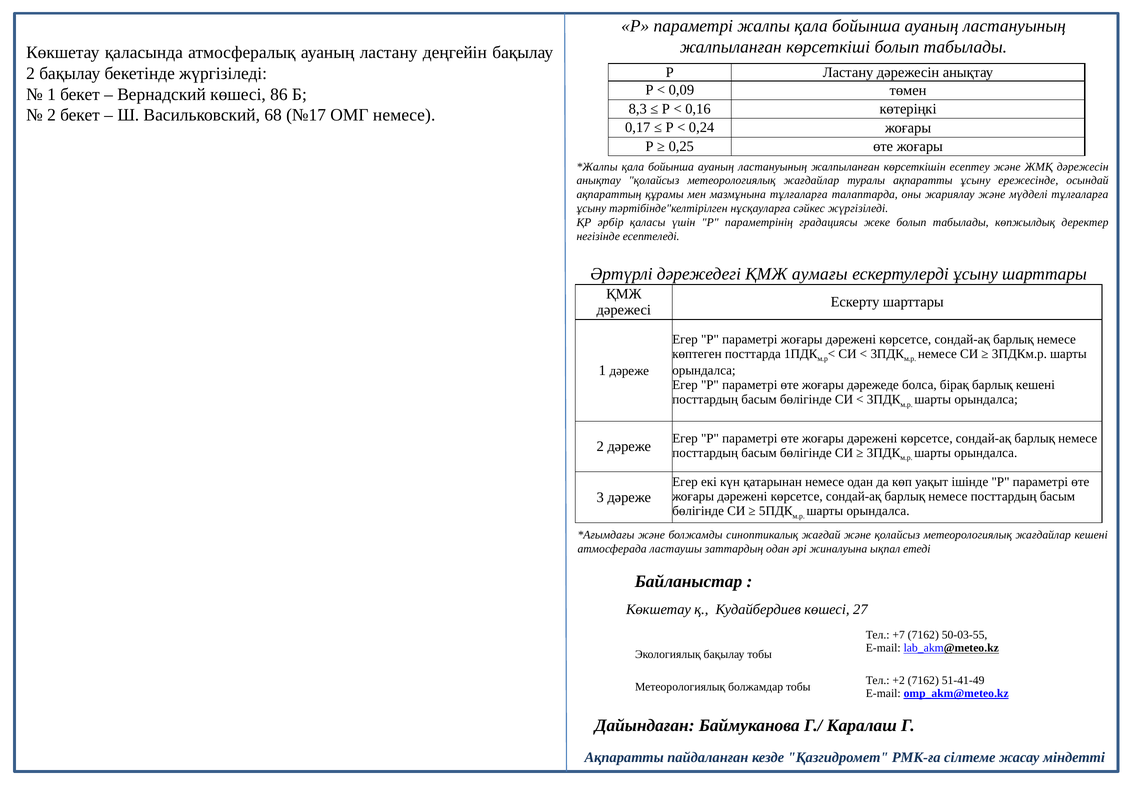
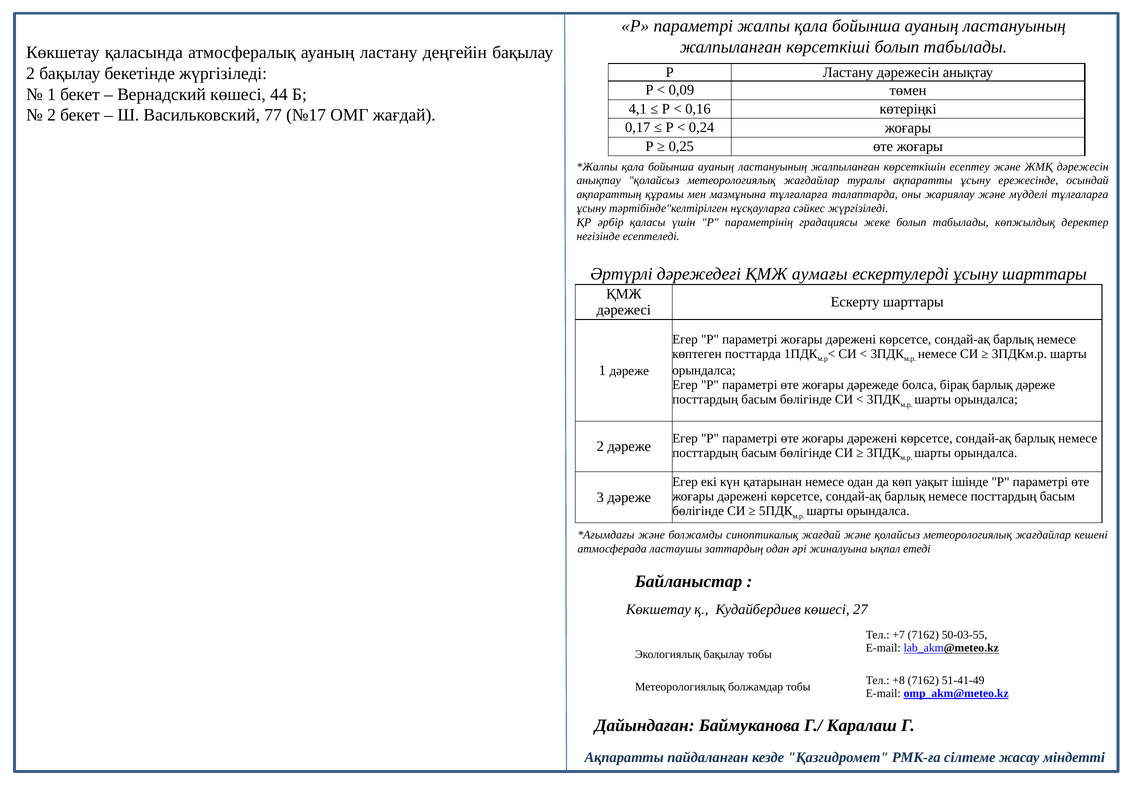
86: 86 -> 44
8,3: 8,3 -> 4,1
68: 68 -> 77
ОМГ немесе: немесе -> жағдай
барлық кешені: кешені -> дәреже
+2: +2 -> +8
